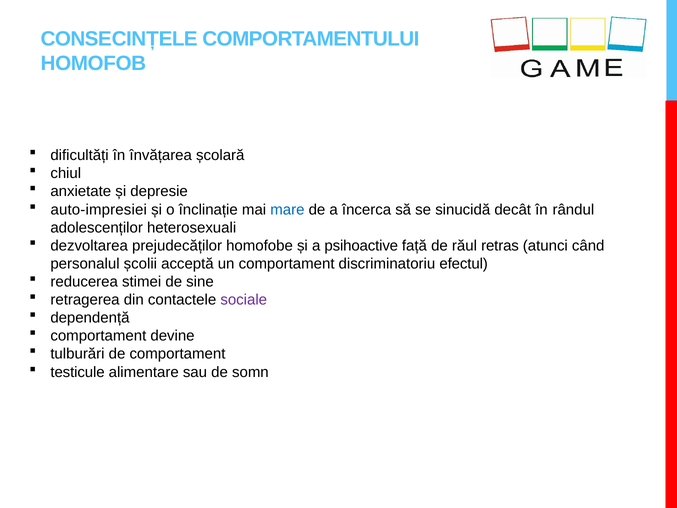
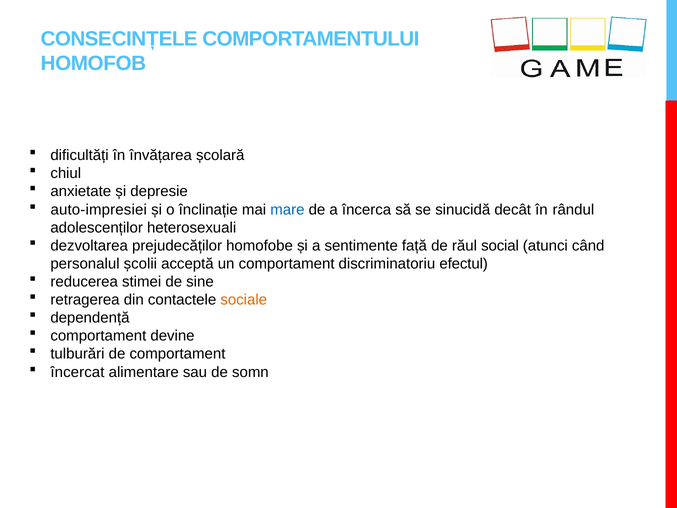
psihoactive: psihoactive -> sentimente
retras: retras -> social
sociale colour: purple -> orange
testicule: testicule -> încercat
